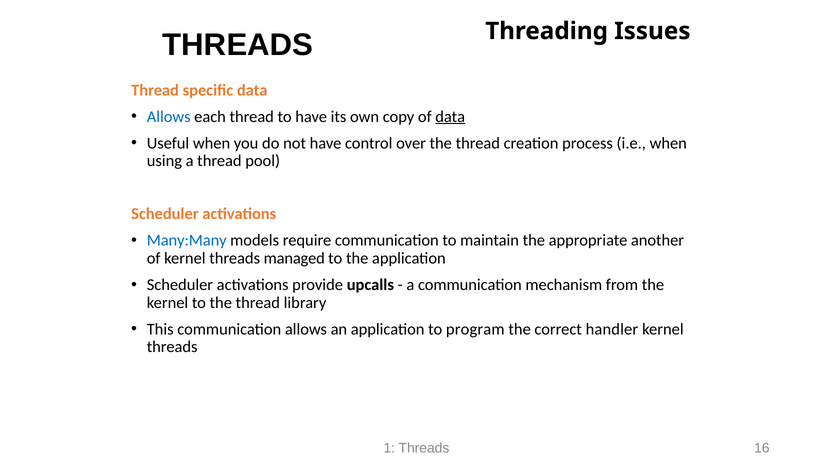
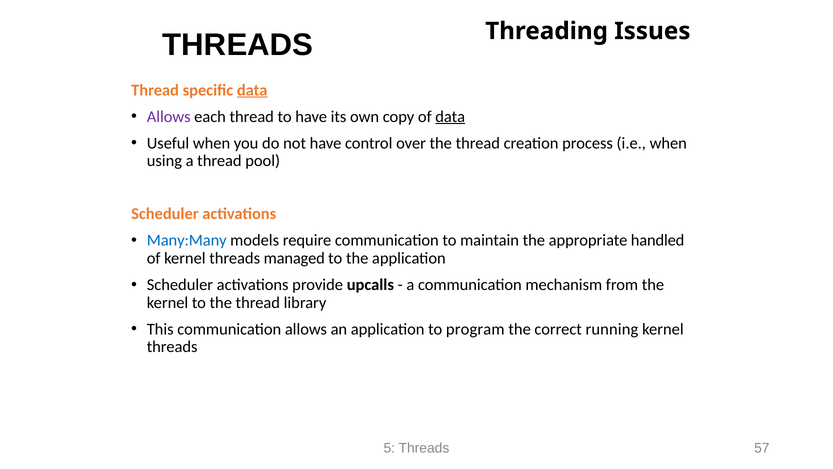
data at (252, 90) underline: none -> present
Allows at (169, 117) colour: blue -> purple
another: another -> handled
handler: handler -> running
1: 1 -> 5
16: 16 -> 57
